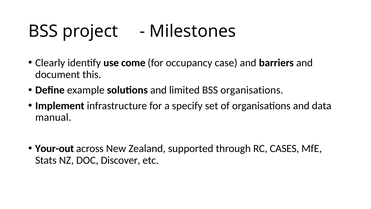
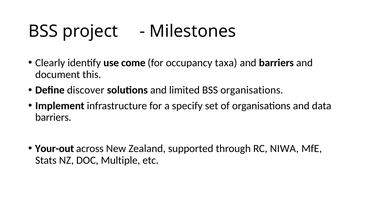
case: case -> taxa
example: example -> discover
manual at (53, 117): manual -> barriers
CASES: CASES -> NIWA
Discover: Discover -> Multiple
